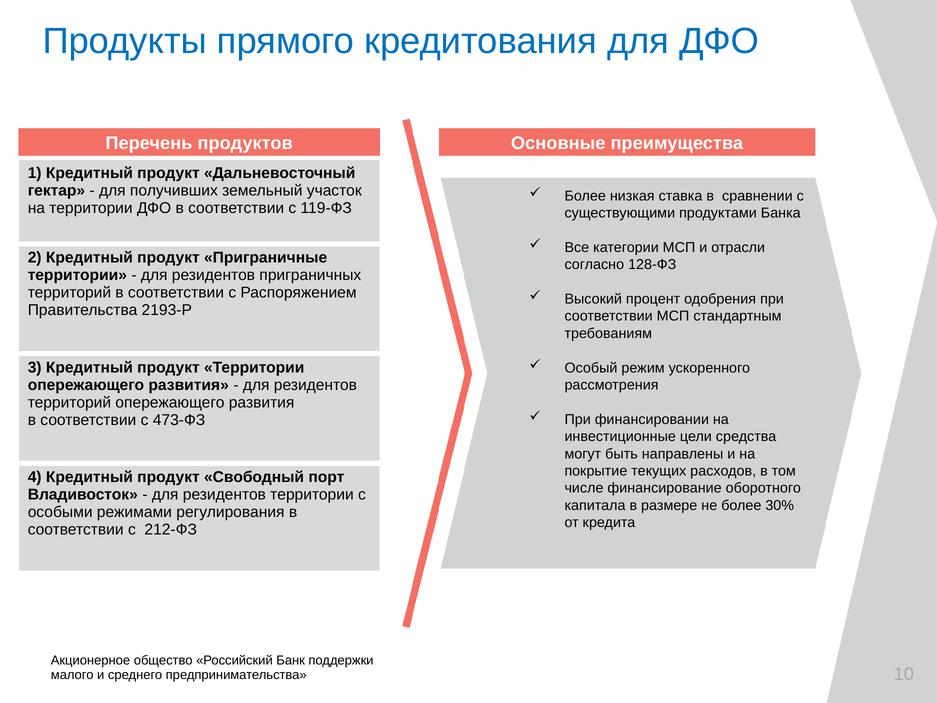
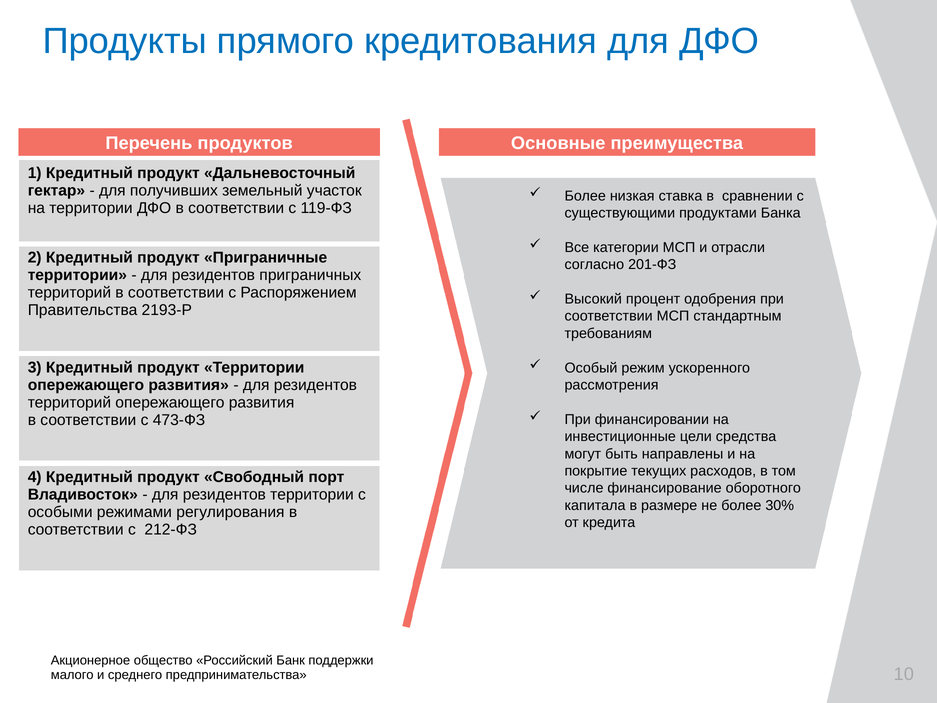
128-ФЗ: 128-ФЗ -> 201-ФЗ
